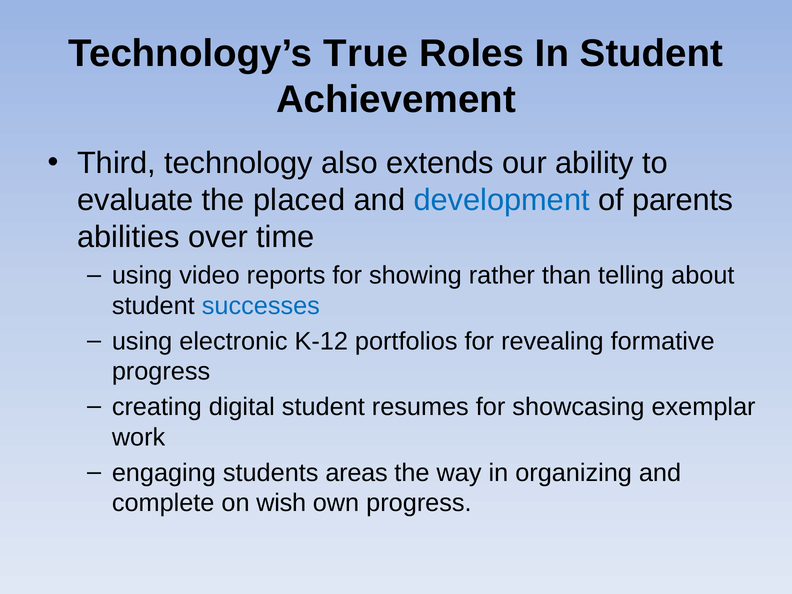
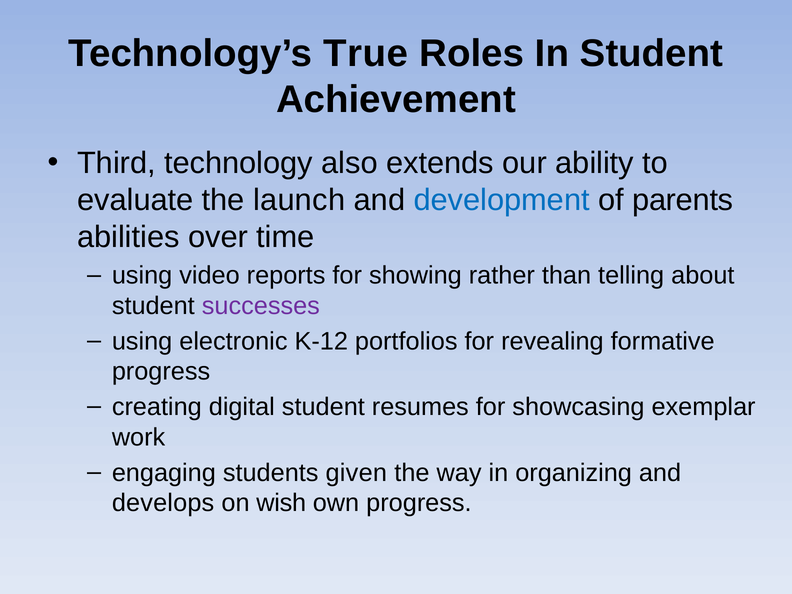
placed: placed -> launch
successes colour: blue -> purple
areas: areas -> given
complete: complete -> develops
